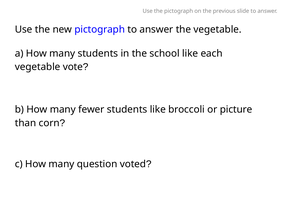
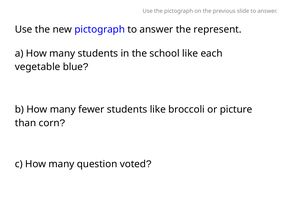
the vegetable: vegetable -> represent
vote: vote -> blue
